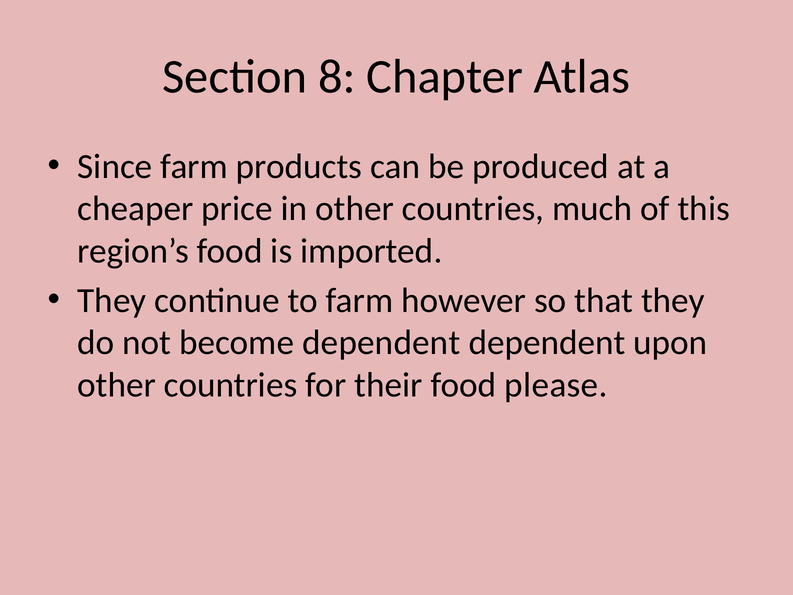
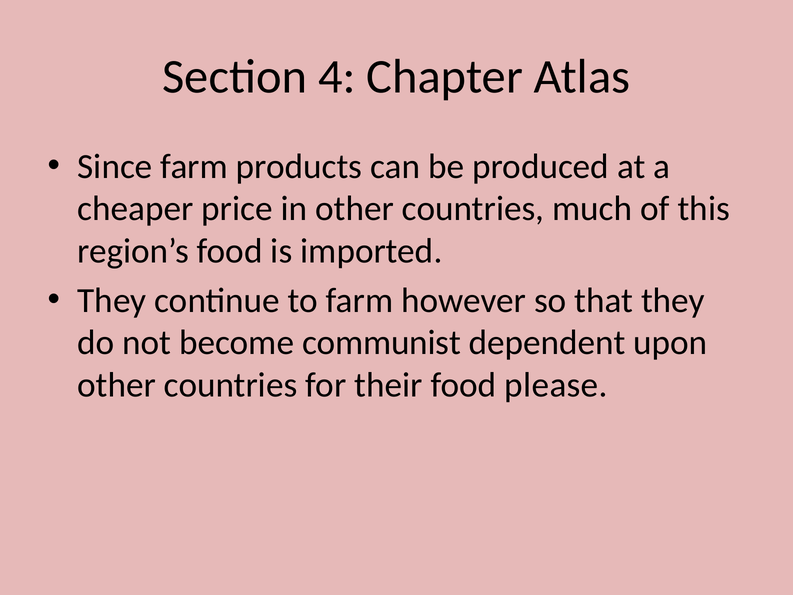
8: 8 -> 4
become dependent: dependent -> communist
